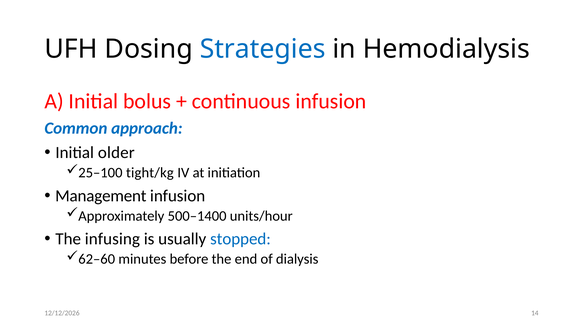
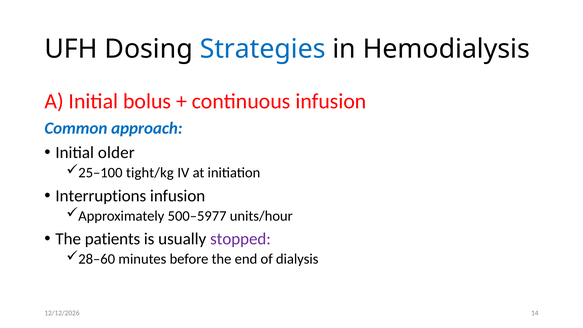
Management: Management -> Interruptions
500–1400: 500–1400 -> 500–5977
infusing: infusing -> patients
stopped colour: blue -> purple
62–60: 62–60 -> 28–60
